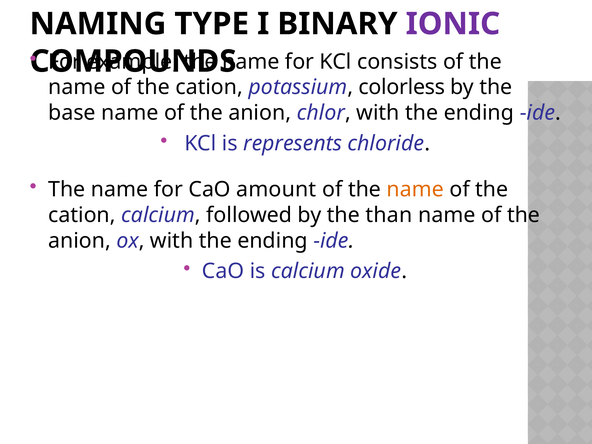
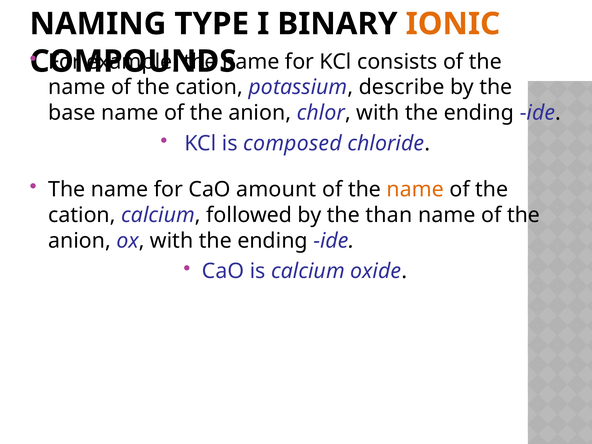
IONIC colour: purple -> orange
colorless: colorless -> describe
represents: represents -> composed
